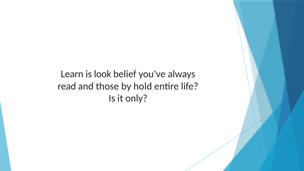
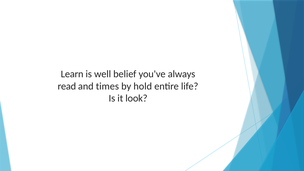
look: look -> well
those: those -> times
only: only -> look
